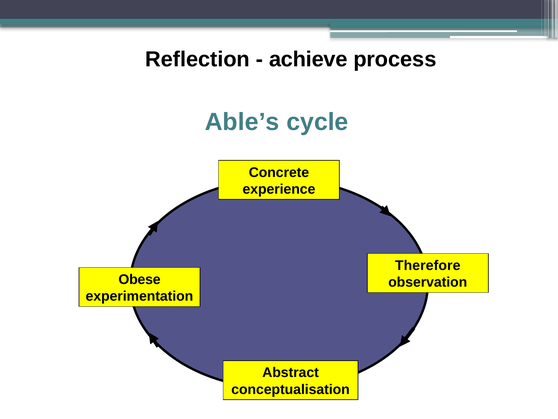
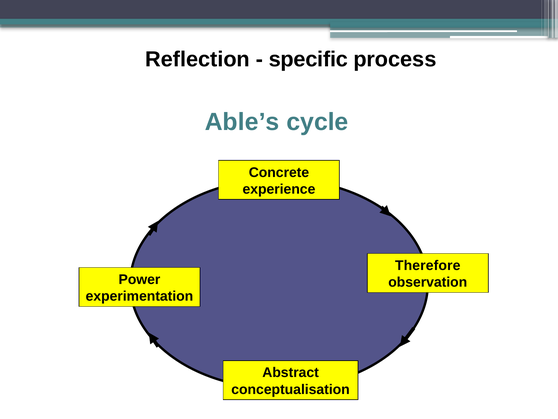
achieve: achieve -> specific
Obese: Obese -> Power
